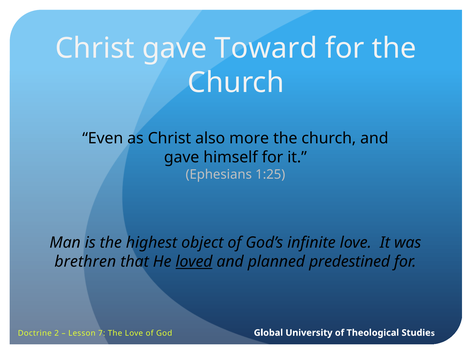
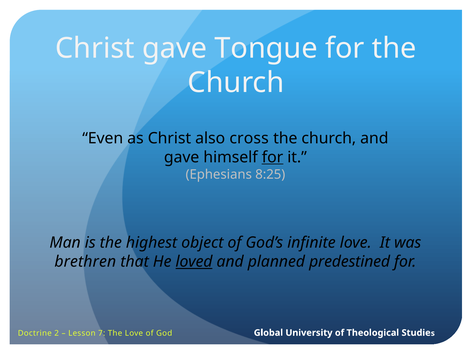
Toward: Toward -> Tongue
more: more -> cross
for at (272, 157) underline: none -> present
1:25: 1:25 -> 8:25
